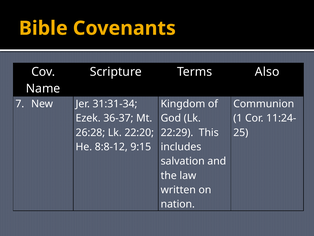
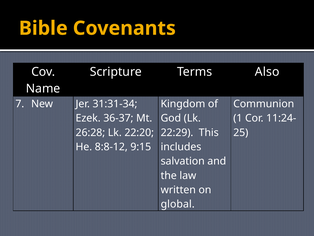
nation: nation -> global
